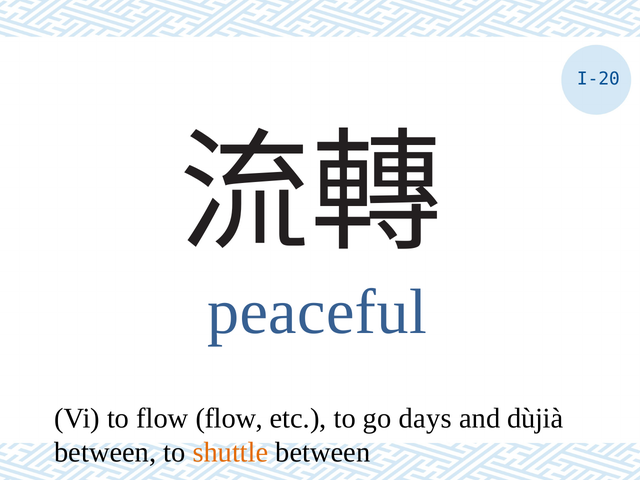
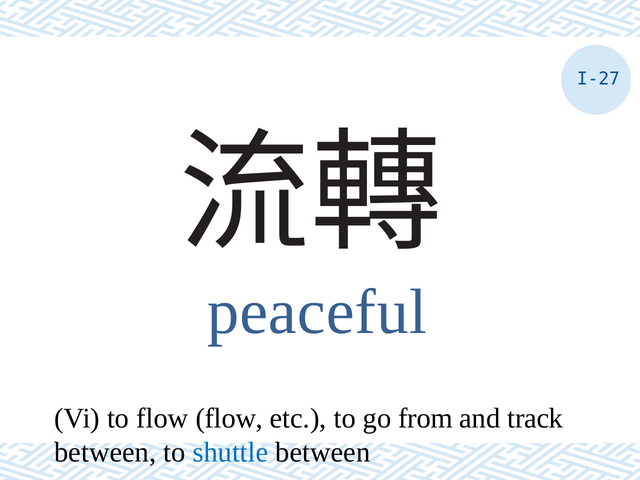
I-20: I-20 -> I-27
days: days -> from
dùjià: dùjià -> track
shuttle colour: orange -> blue
